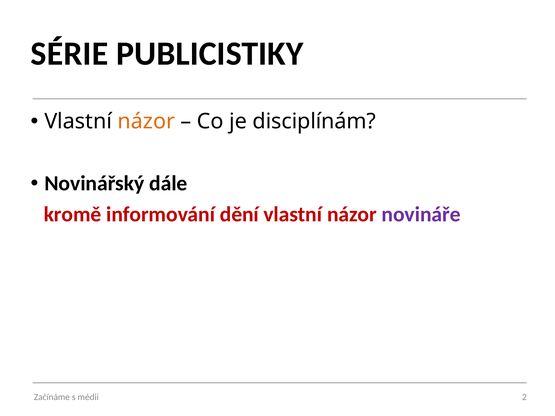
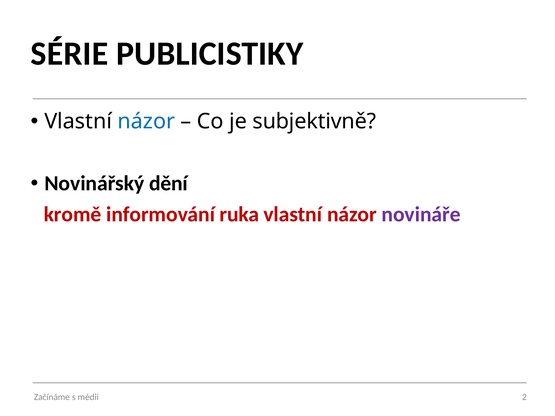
názor at (146, 122) colour: orange -> blue
disciplínám: disciplínám -> subjektivně
dále: dále -> dění
dění: dění -> ruka
